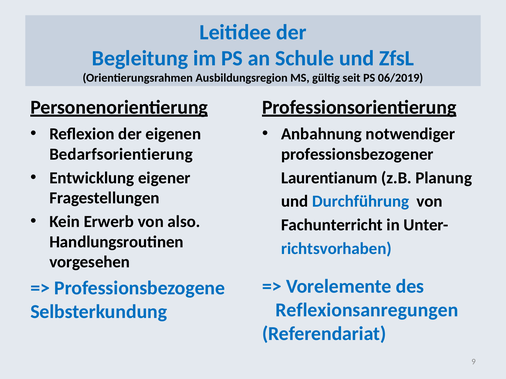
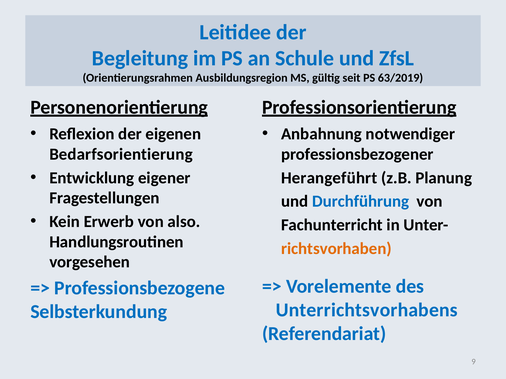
06/2019: 06/2019 -> 63/2019
Laurentianum: Laurentianum -> Herangeführt
richtsvorhaben colour: blue -> orange
Reflexionsanregungen: Reflexionsanregungen -> Unterrichtsvorhabens
